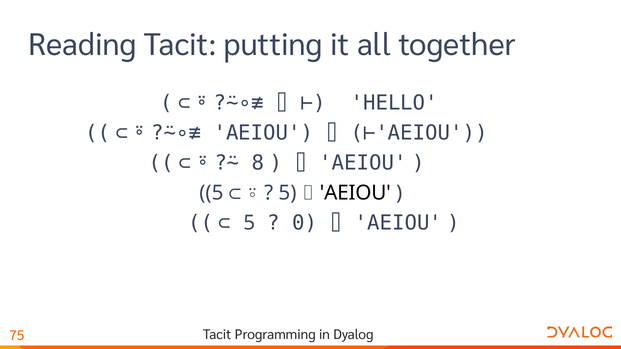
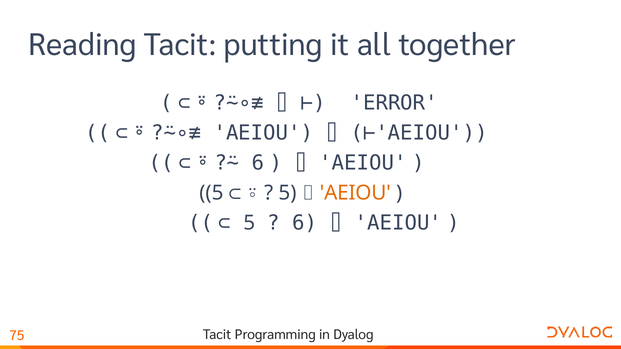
HELLO: HELLO -> ERROR
8 at (258, 163): 8 -> 6
AEIOU at (355, 193) colour: black -> orange
0 at (305, 223): 0 -> 6
